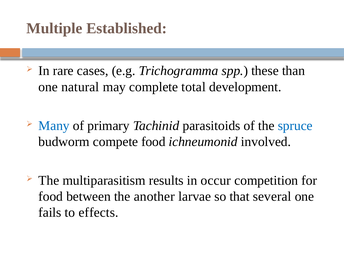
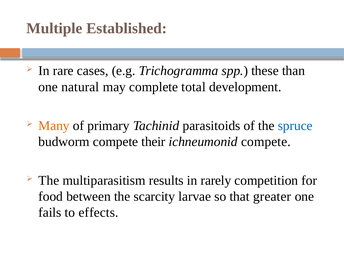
Many colour: blue -> orange
compete food: food -> their
ichneumonid involved: involved -> compete
occur: occur -> rarely
another: another -> scarcity
several: several -> greater
